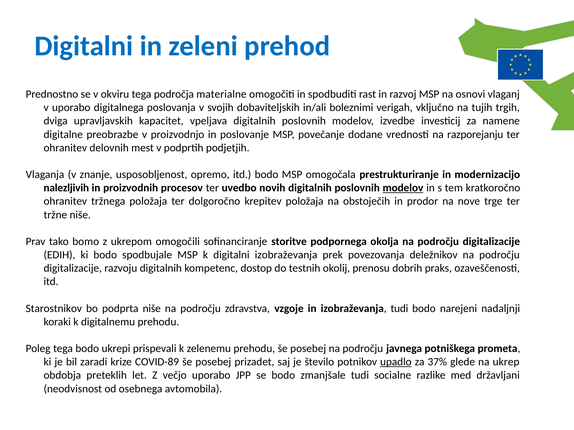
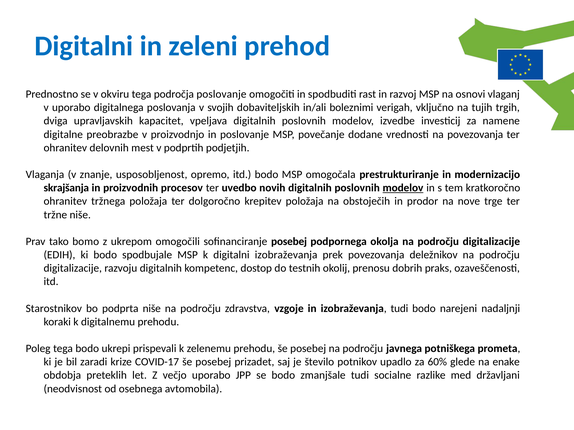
področja materialne: materialne -> poslovanje
na razporejanju: razporejanju -> povezovanja
nalezljivih: nalezljivih -> skrajšanja
sofinanciranje storitve: storitve -> posebej
COVID-89: COVID-89 -> COVID-17
upadlo underline: present -> none
37%: 37% -> 60%
ukrep: ukrep -> enake
